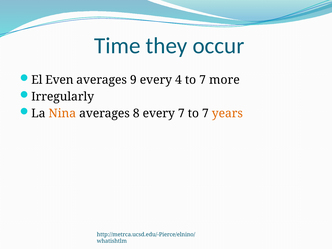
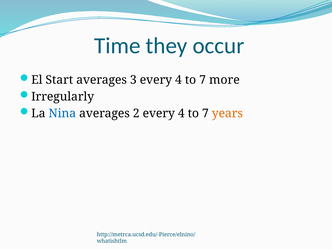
Even: Even -> Start
9: 9 -> 3
Nina colour: orange -> blue
8: 8 -> 2
7 at (181, 113): 7 -> 4
